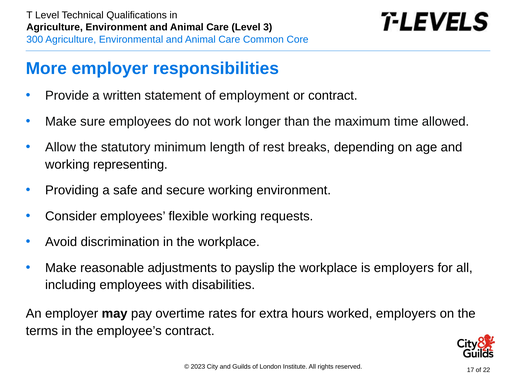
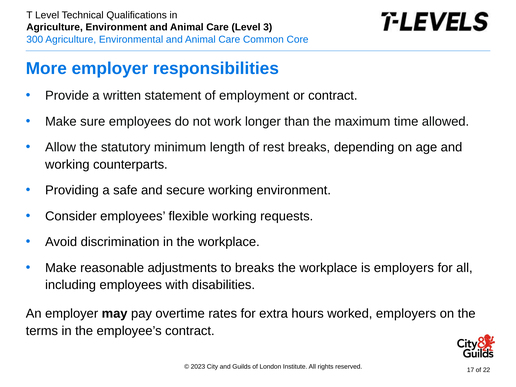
representing: representing -> counterparts
to payslip: payslip -> breaks
